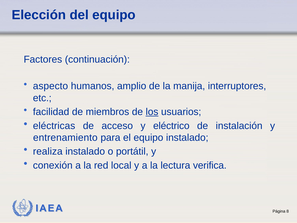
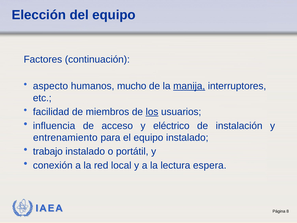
amplio: amplio -> mucho
manija underline: none -> present
eléctricas: eléctricas -> influencia
realiza: realiza -> trabajo
verifica: verifica -> espera
